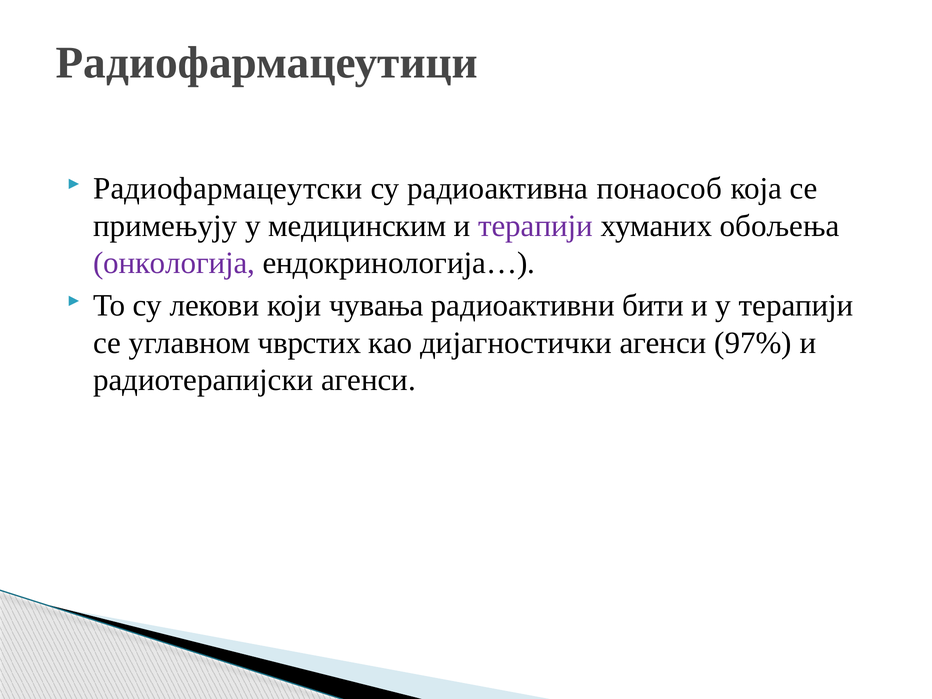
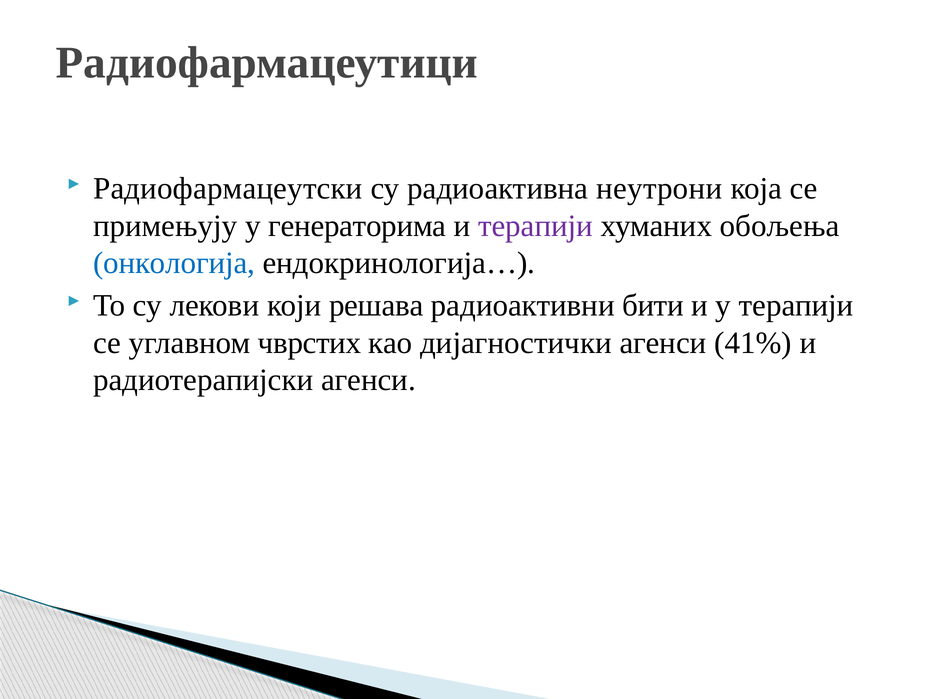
понаособ: понаособ -> неутрони
медицинским: медицинским -> генераторима
онкологија colour: purple -> blue
чувања: чувања -> решава
97%: 97% -> 41%
